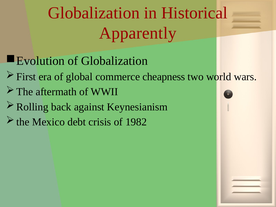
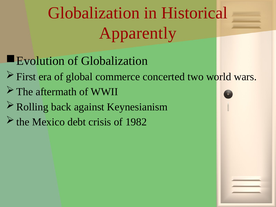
cheapness: cheapness -> concerted
